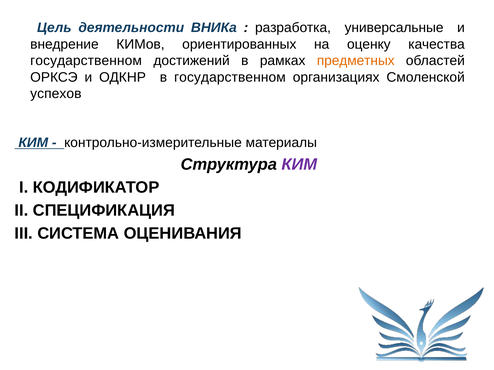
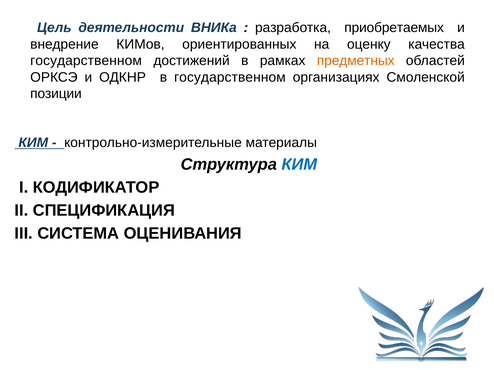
универсальные: универсальные -> приобретаемых
успехов: успехов -> позиции
КИМ at (299, 164) colour: purple -> blue
